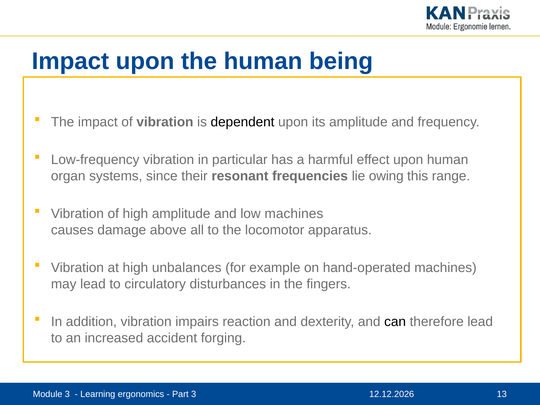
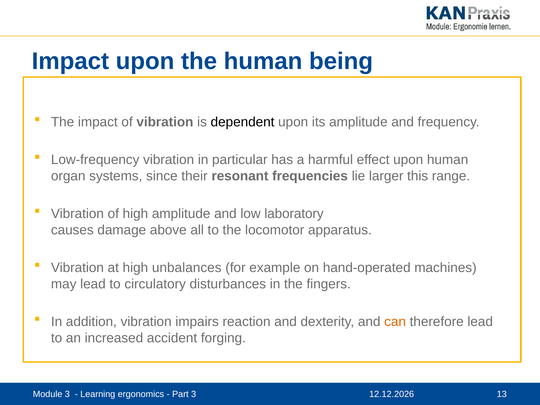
owing: owing -> larger
low machines: machines -> laboratory
can colour: black -> orange
